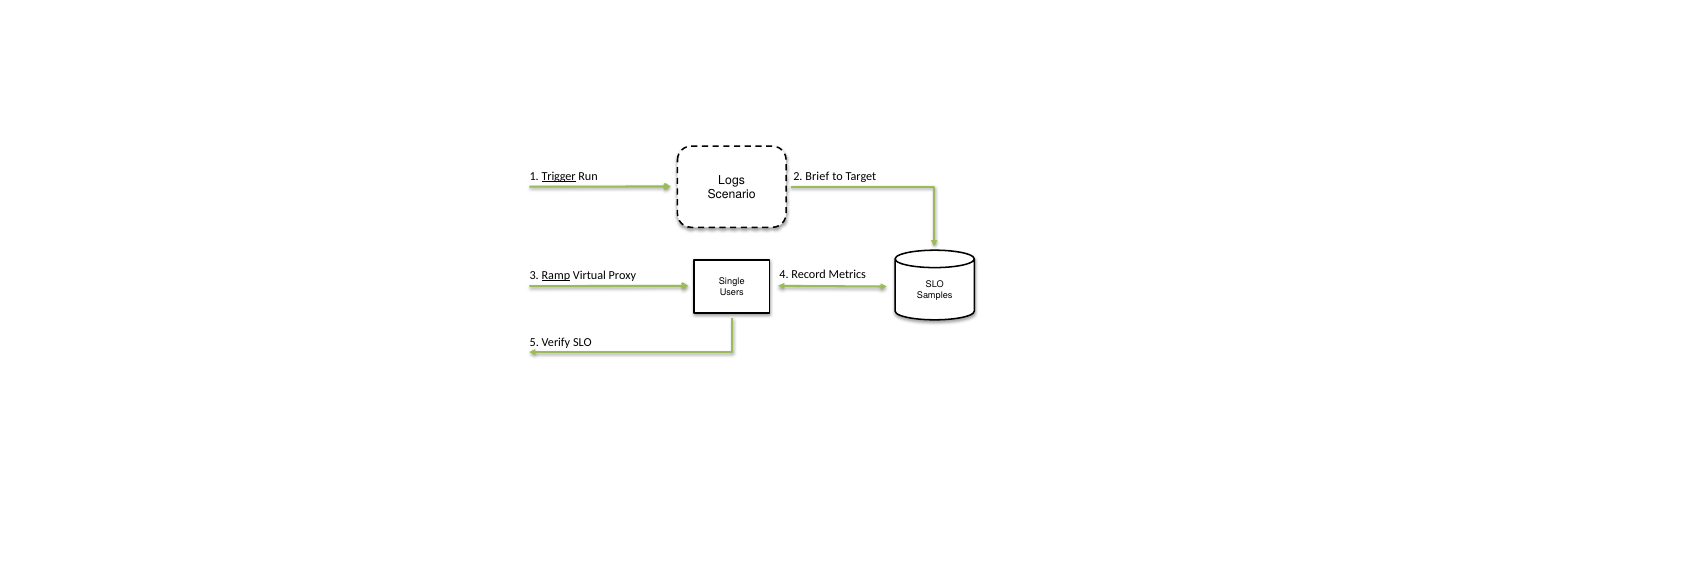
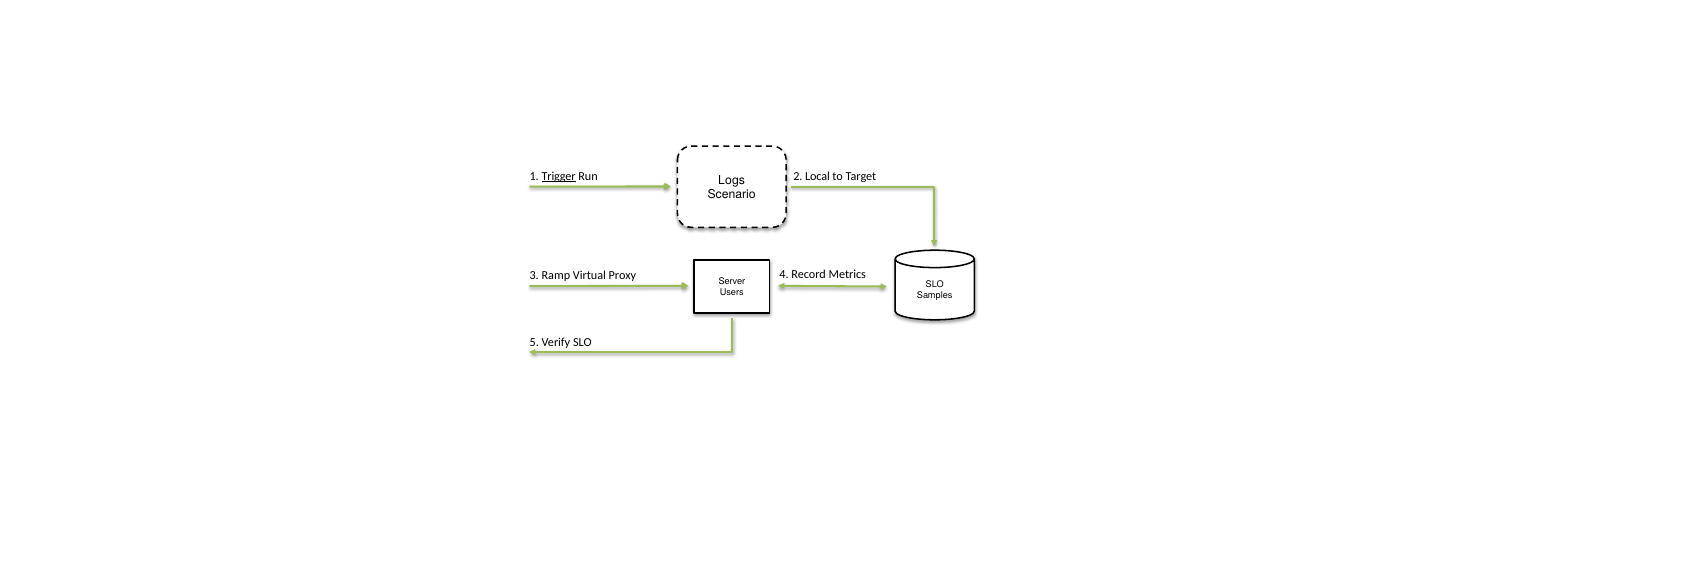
Brief: Brief -> Local
Ramp underline: present -> none
Single: Single -> Server
